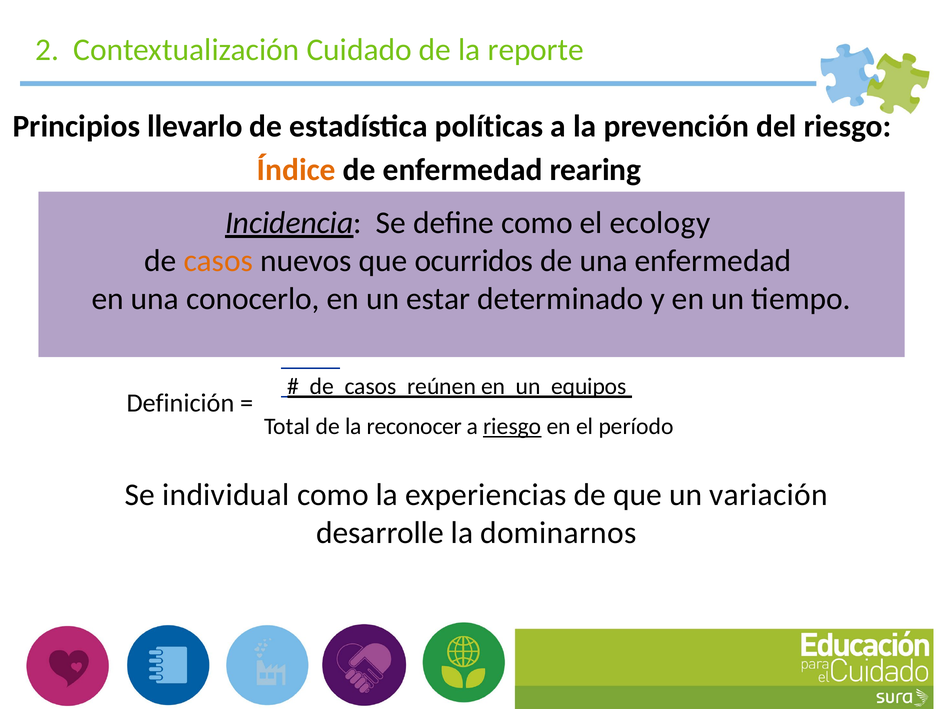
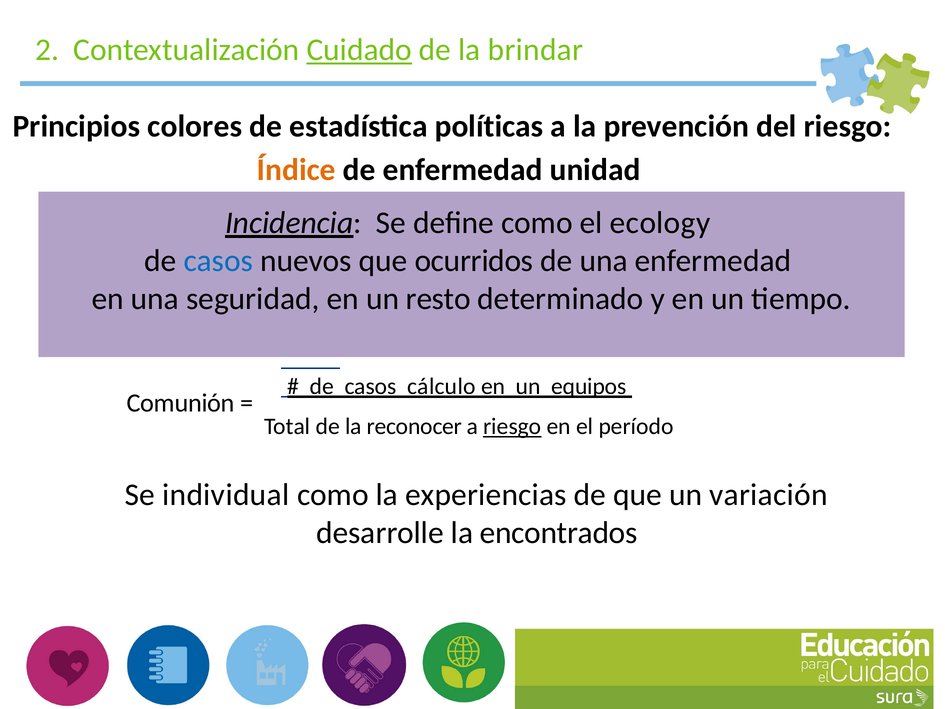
Cuidado underline: none -> present
reporte: reporte -> brindar
llevarlo: llevarlo -> colores
rearing: rearing -> unidad
casos at (218, 261) colour: orange -> blue
conocerlo: conocerlo -> seguridad
estar: estar -> resto
reúnen: reúnen -> cálculo
Definición: Definición -> Comunión
dominarnos: dominarnos -> encontrados
